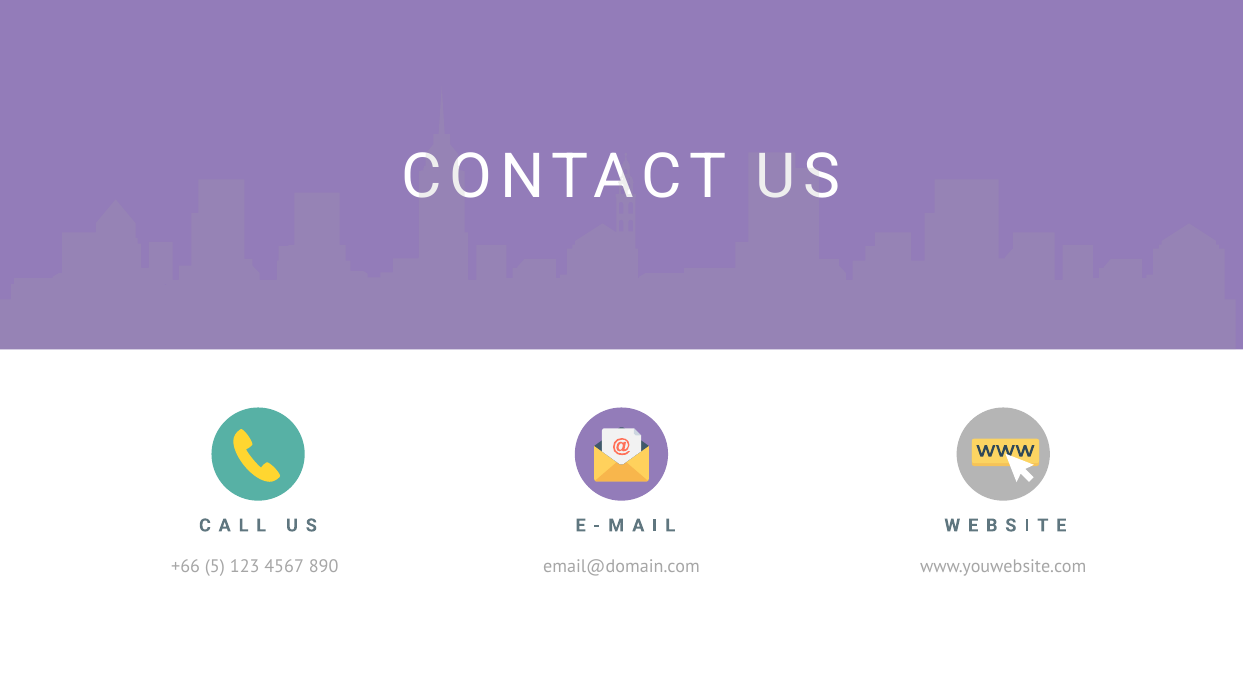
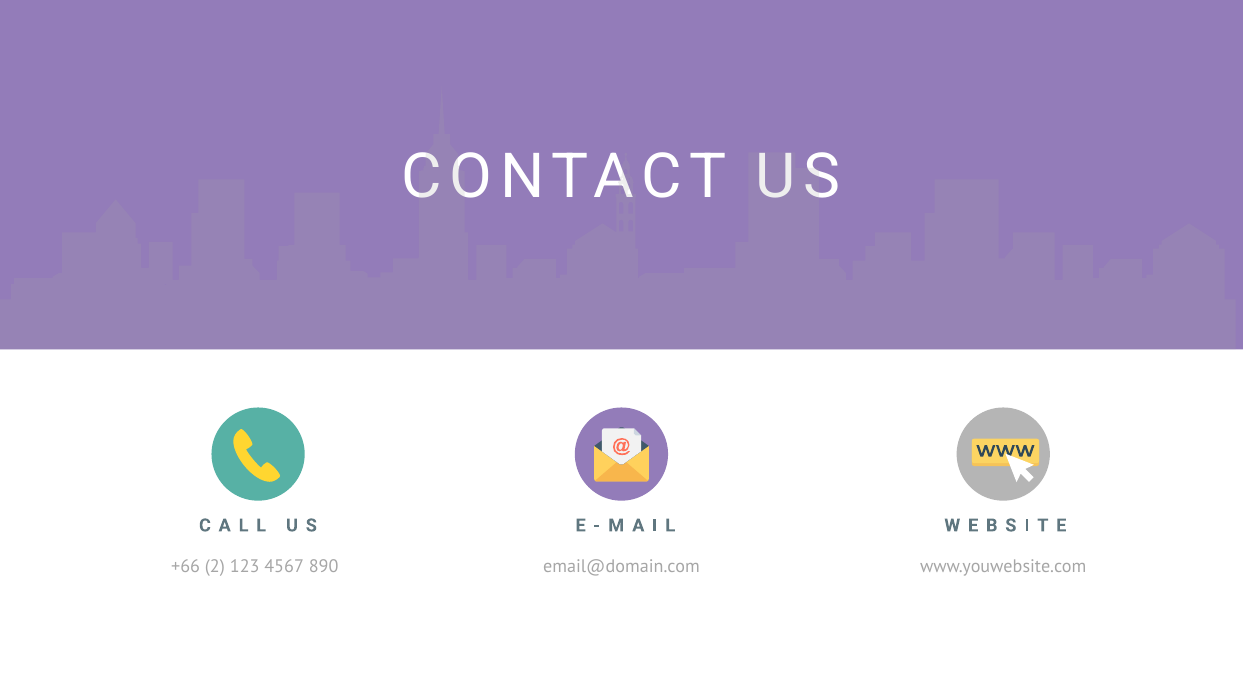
5: 5 -> 2
